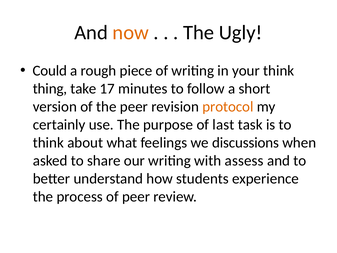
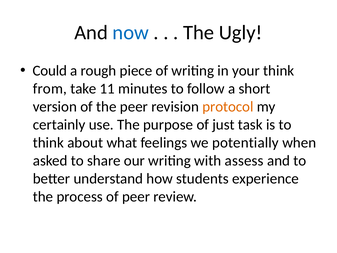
now colour: orange -> blue
thing: thing -> from
17: 17 -> 11
last: last -> just
discussions: discussions -> potentially
